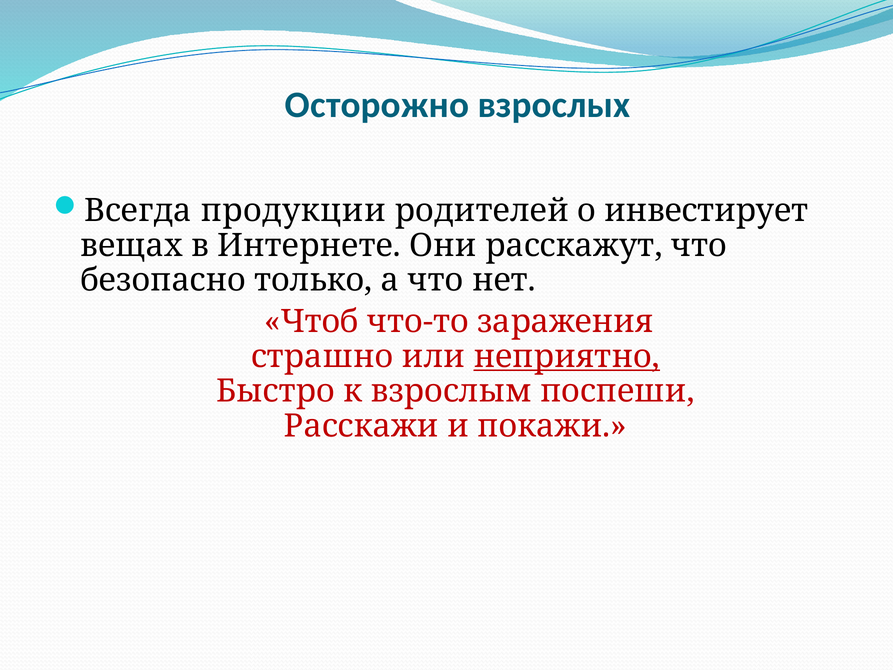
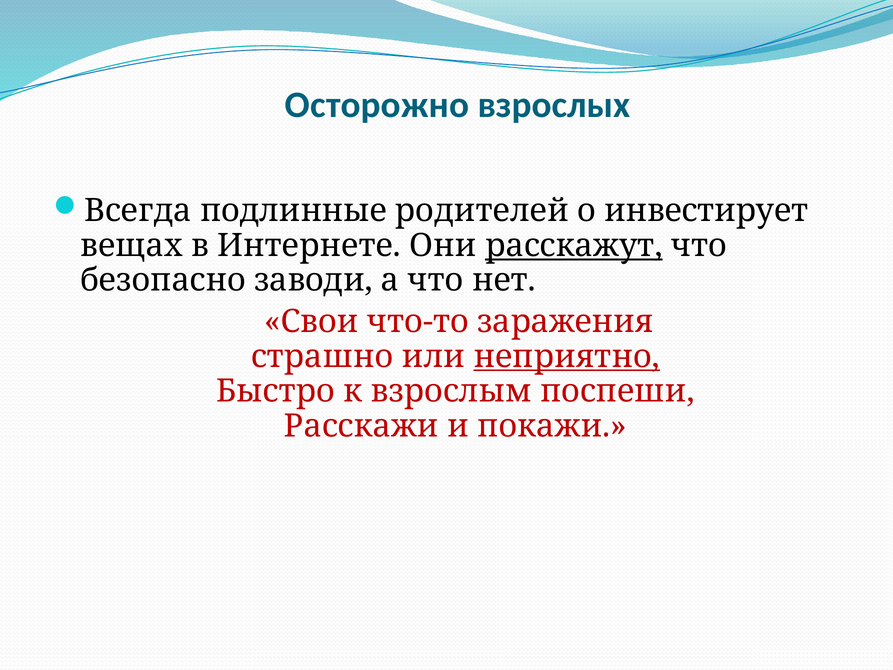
продукции: продукции -> подлинные
расскажут underline: none -> present
только: только -> заводи
Чтоб: Чтоб -> Свои
